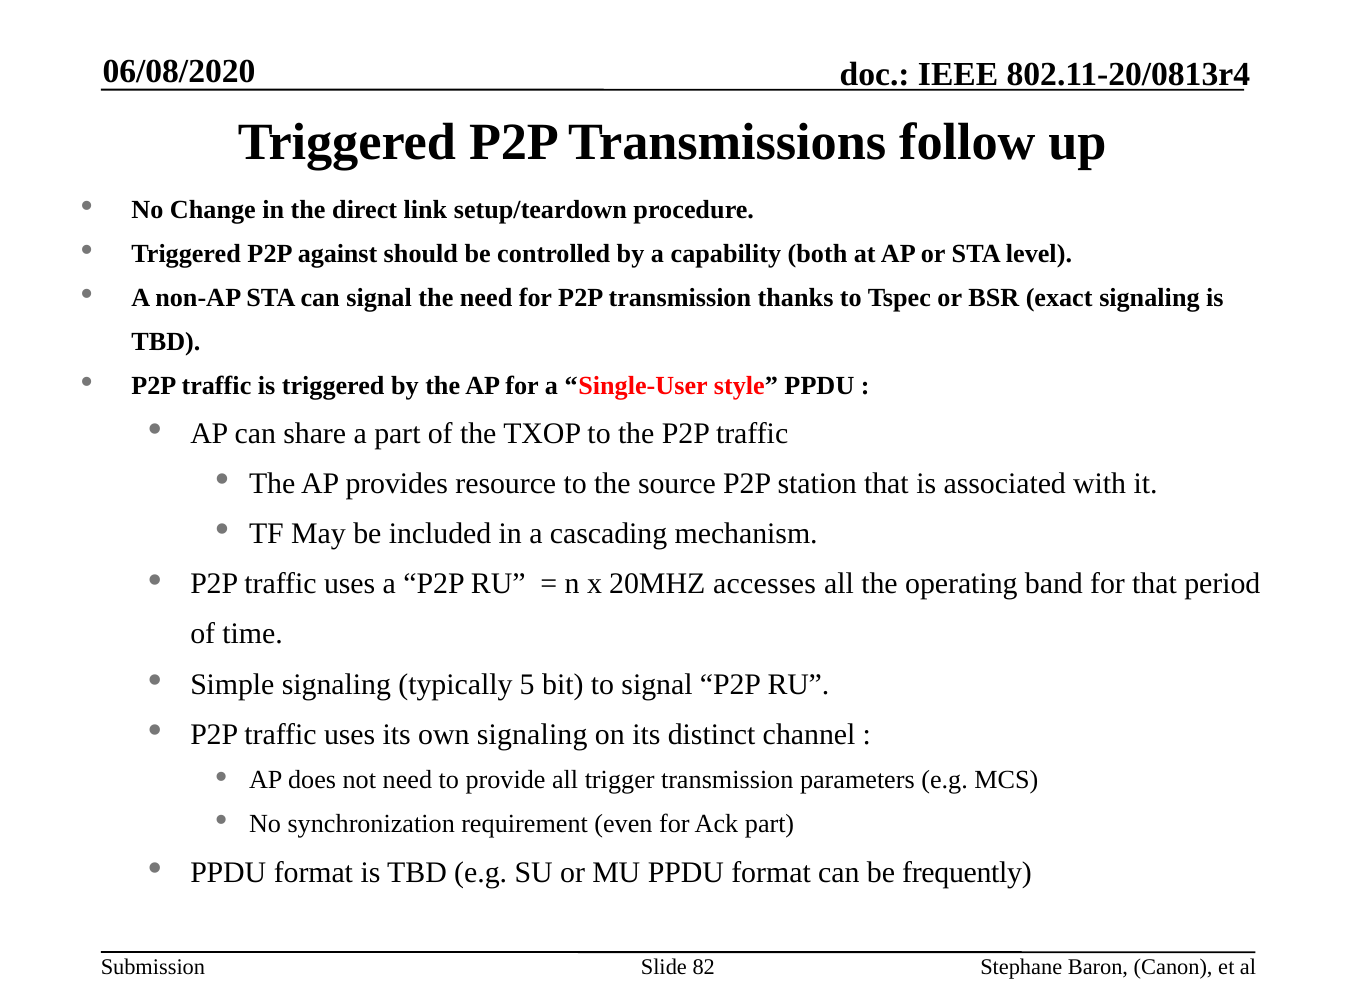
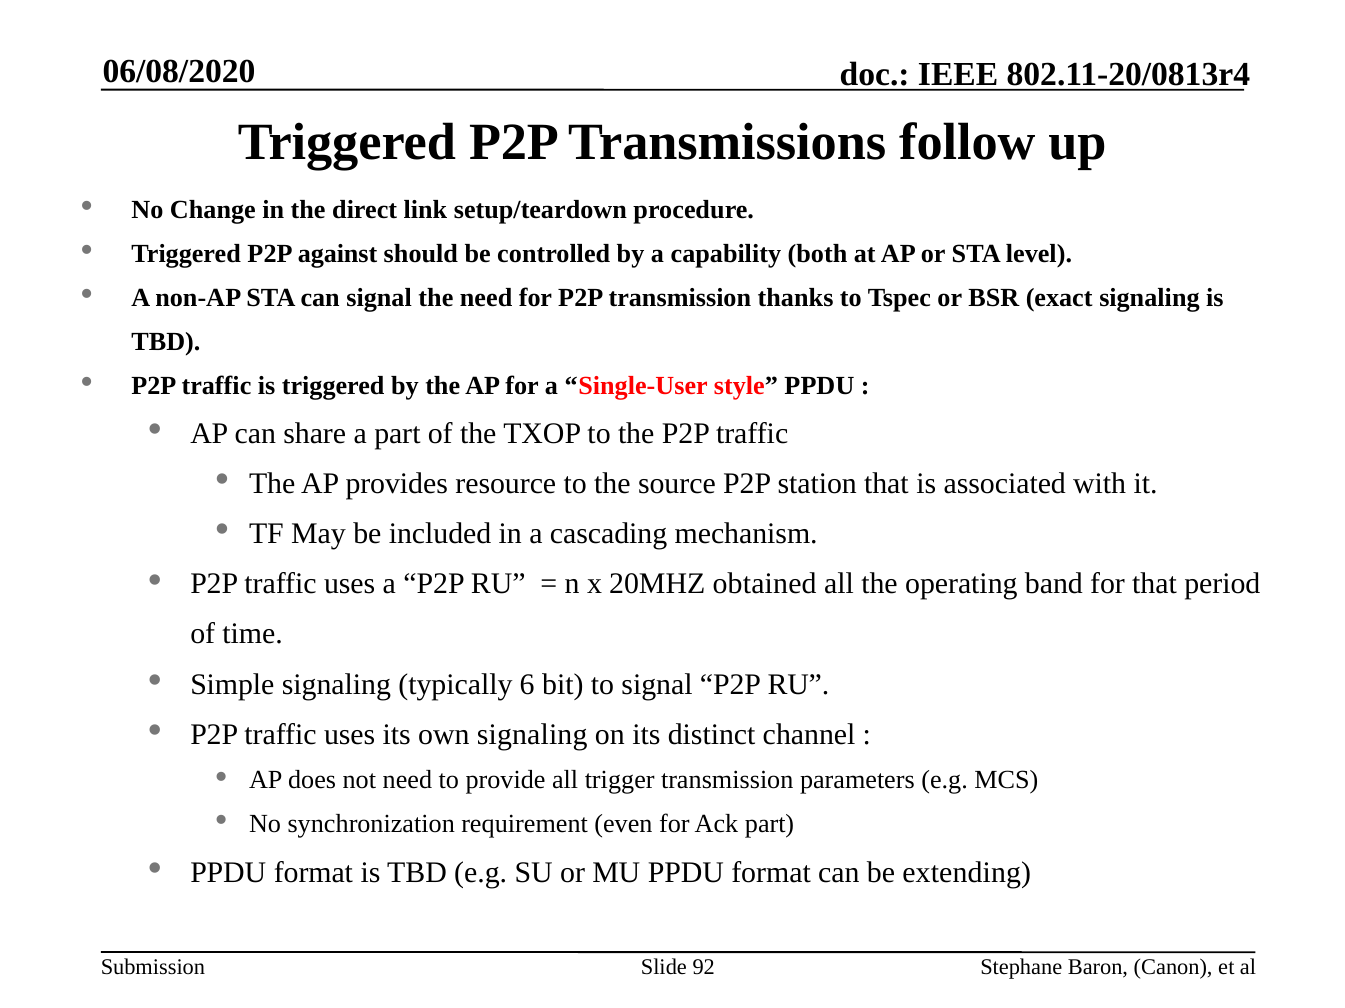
accesses: accesses -> obtained
5: 5 -> 6
frequently: frequently -> extending
82: 82 -> 92
